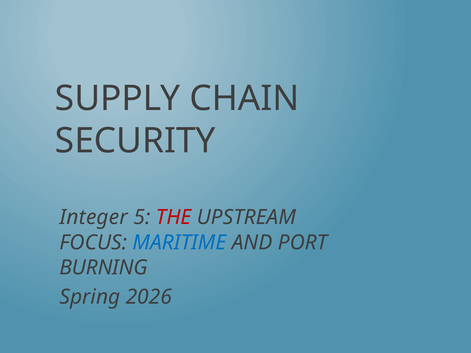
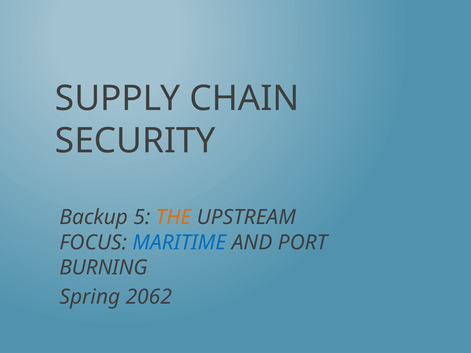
Integer: Integer -> Backup
THE colour: red -> orange
2026: 2026 -> 2062
